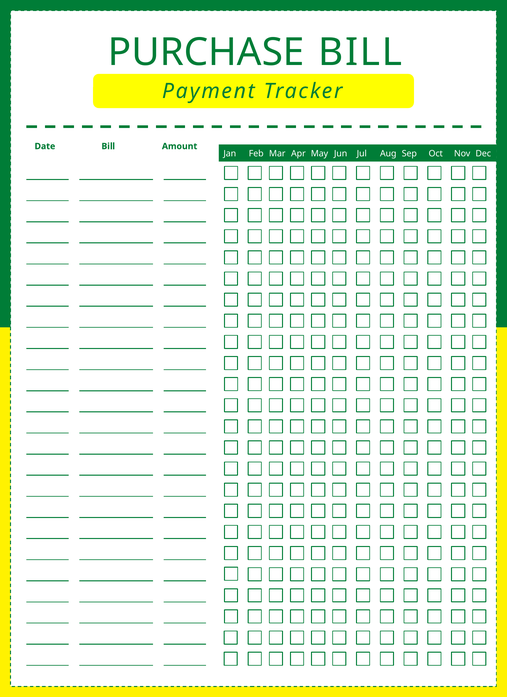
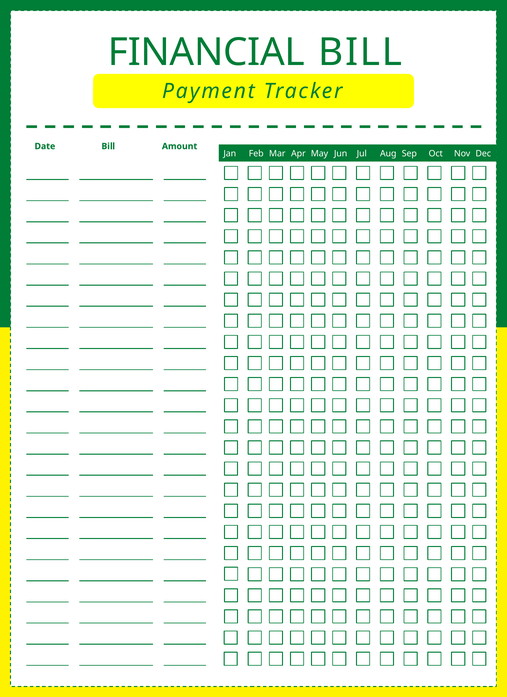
PURCHASE: PURCHASE -> FINANCIAL
